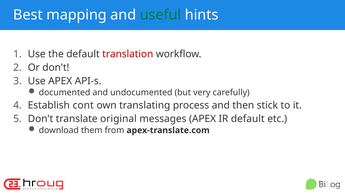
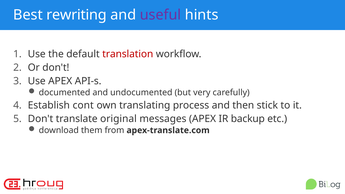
mapping: mapping -> rewriting
useful colour: green -> purple
IR default: default -> backup
